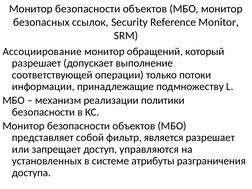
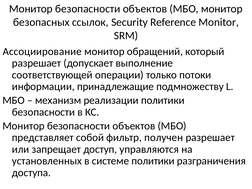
является: является -> получен
системе атрибуты: атрибуты -> политики
